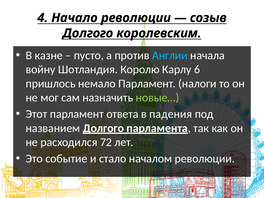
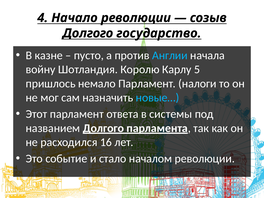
королевским: королевским -> государство
6: 6 -> 5
новые… colour: light green -> light blue
падения: падения -> системы
72: 72 -> 16
